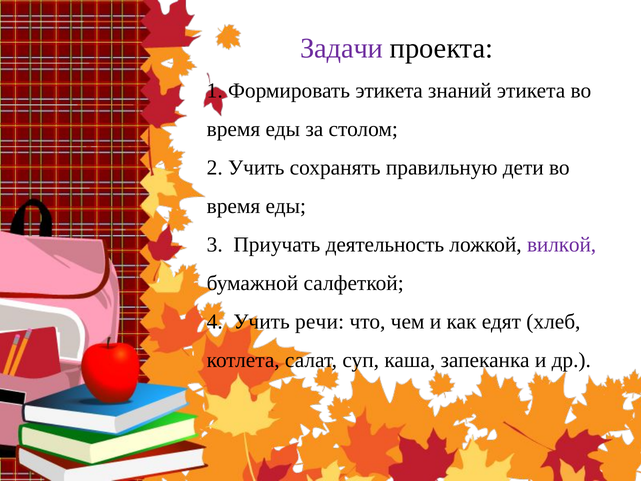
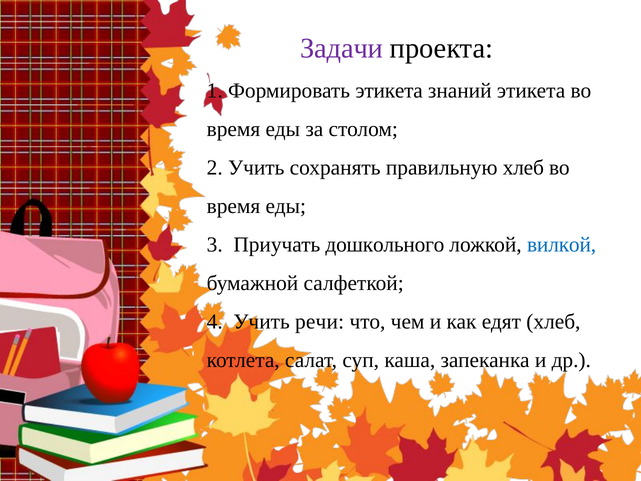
правильную дети: дети -> хлеб
деятельность: деятельность -> дошкольного
вилкой colour: purple -> blue
